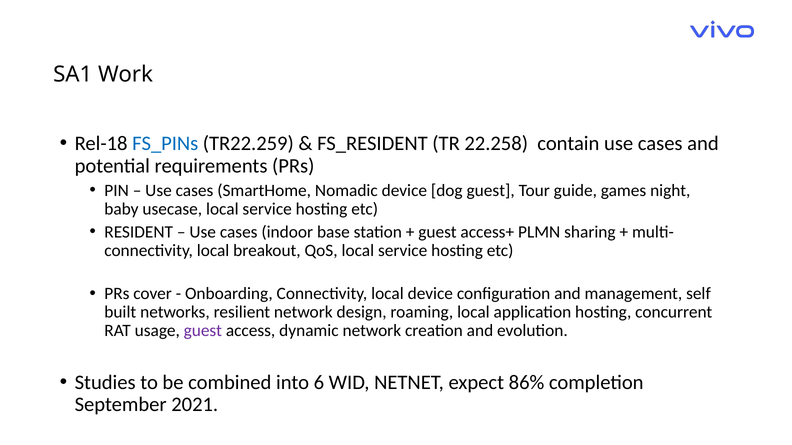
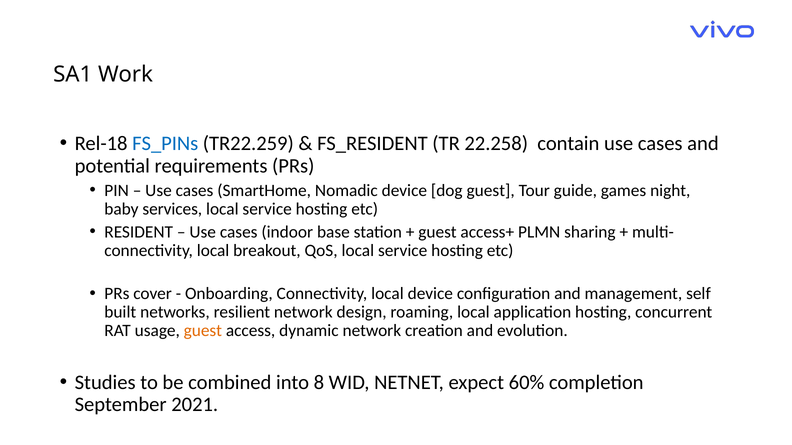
usecase: usecase -> services
guest at (203, 331) colour: purple -> orange
6: 6 -> 8
86%: 86% -> 60%
